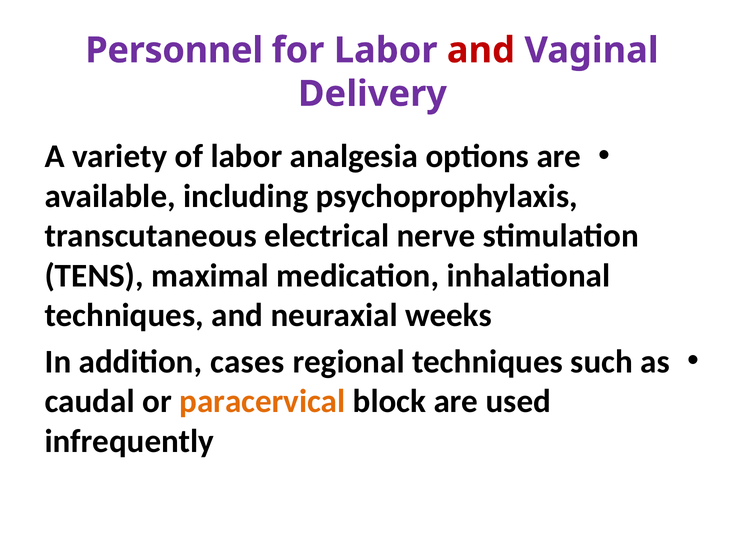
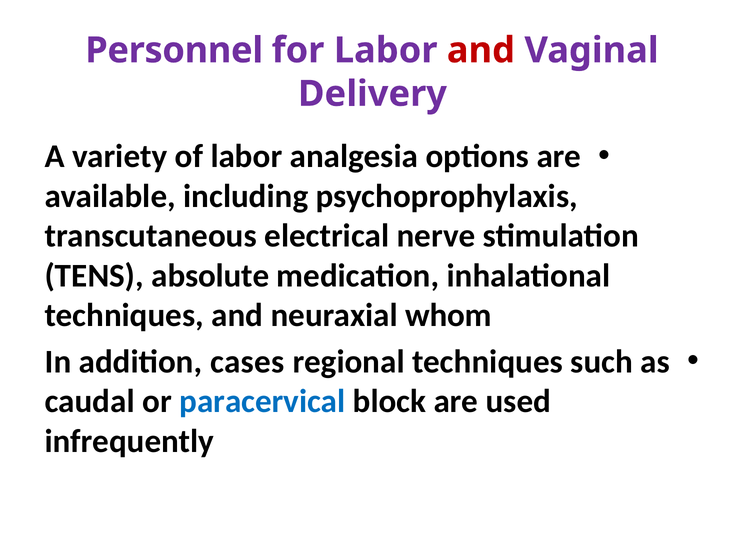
maximal: maximal -> absolute
weeks: weeks -> whom
paracervical colour: orange -> blue
